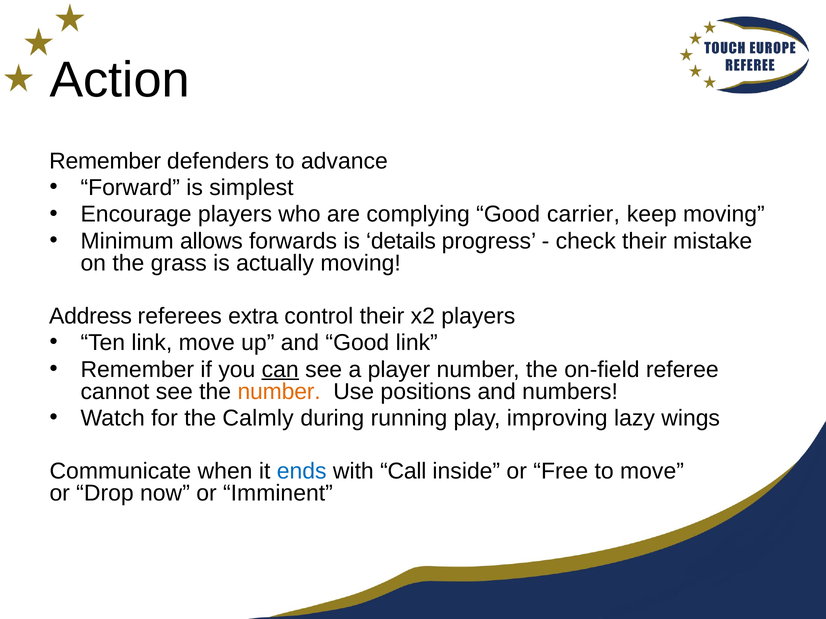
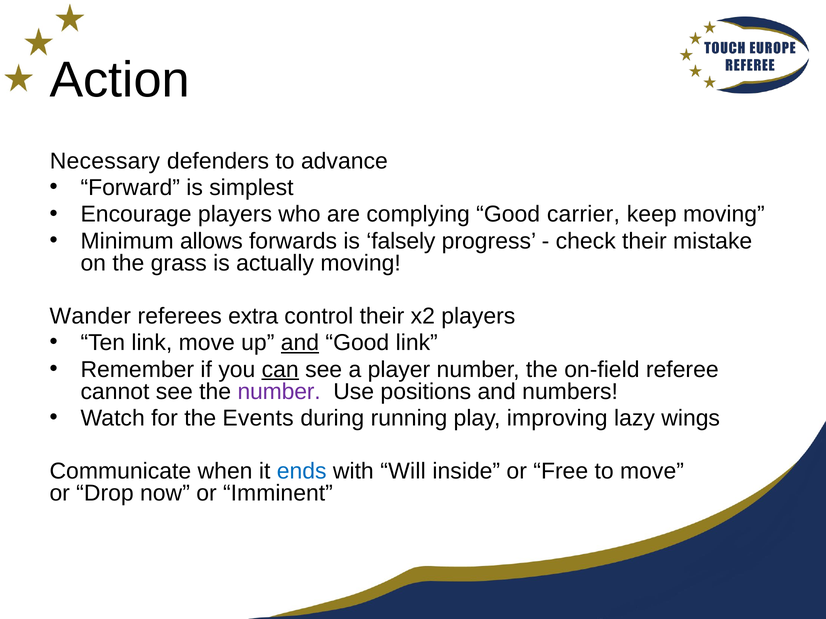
Remember at (105, 161): Remember -> Necessary
details: details -> falsely
Address: Address -> Wander
and at (300, 343) underline: none -> present
number at (279, 392) colour: orange -> purple
Calmly: Calmly -> Events
Call: Call -> Will
